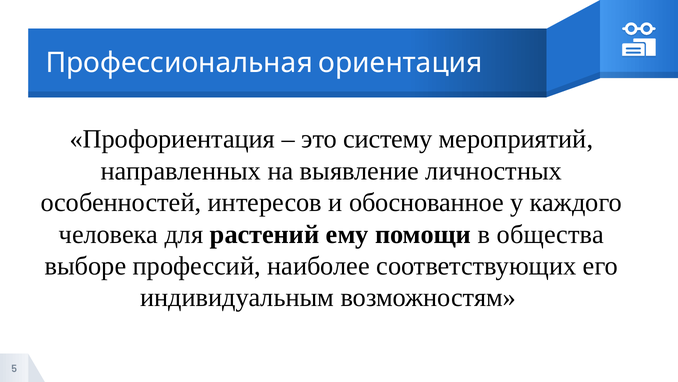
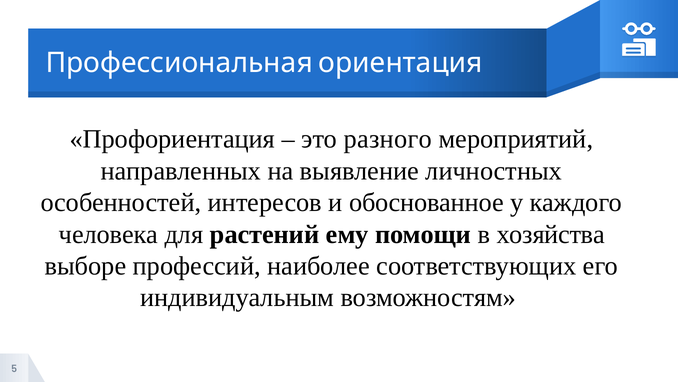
систему: систему -> разного
общества: общества -> хозяйства
